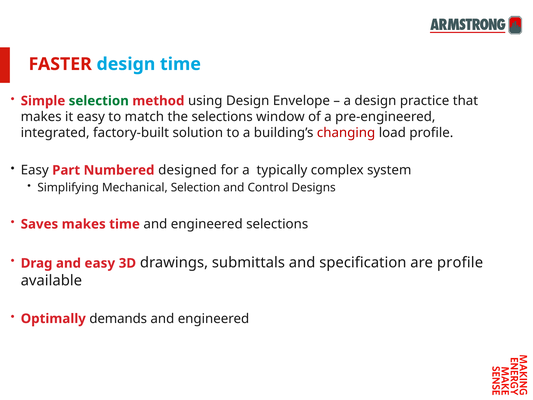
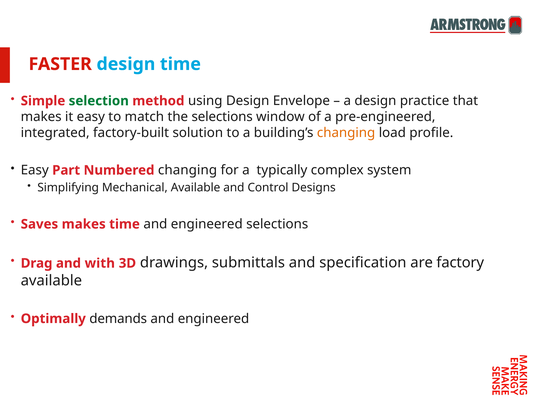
changing at (346, 133) colour: red -> orange
Numbered designed: designed -> changing
Mechanical Selection: Selection -> Available
and easy: easy -> with
are profile: profile -> factory
